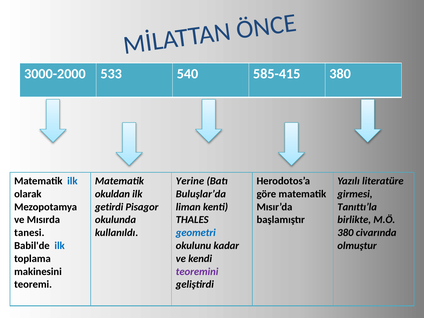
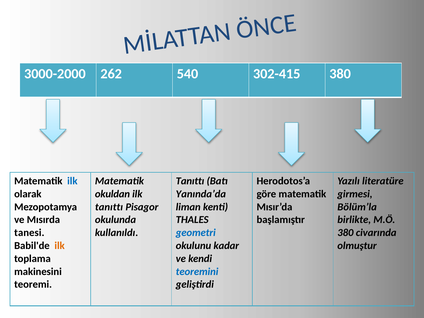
533: 533 -> 262
585-415: 585-415 -> 302-415
Yerine at (190, 181): Yerine -> Tanıttı
Buluşlar’da: Buluşlar’da -> Yanında’da
getirdi at (109, 207): getirdi -> tanıttı
Tanıttı’la: Tanıttı’la -> Bölüm’la
ilk at (60, 246) colour: blue -> orange
teoremini colour: purple -> blue
